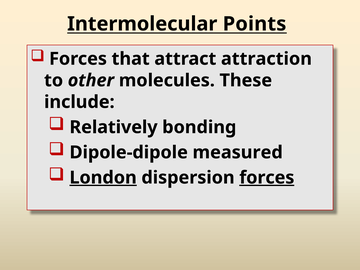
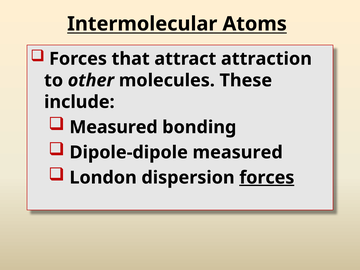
Points: Points -> Atoms
Relatively at (113, 127): Relatively -> Measured
London underline: present -> none
